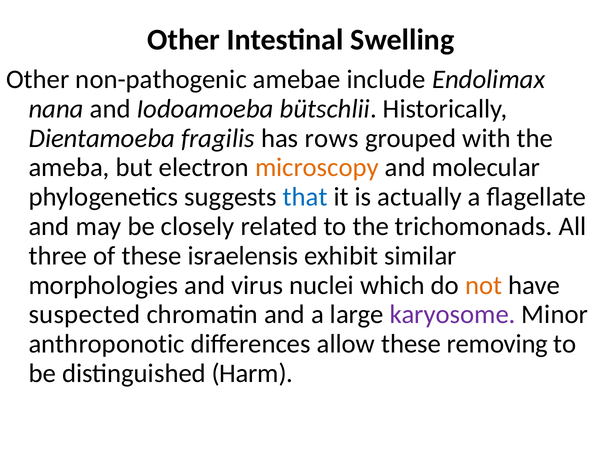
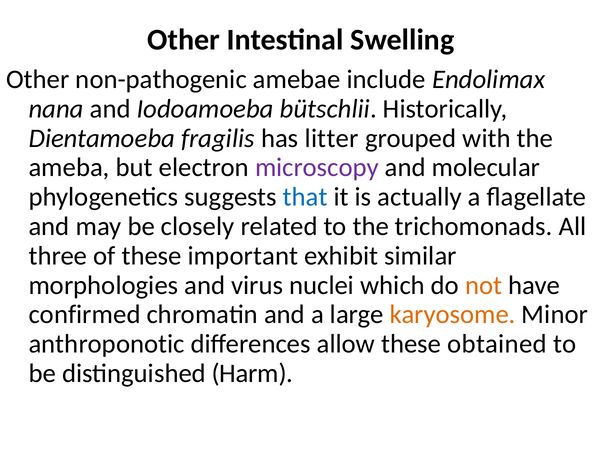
rows: rows -> litter
microscopy colour: orange -> purple
israelensis: israelensis -> important
suspected: suspected -> confirmed
karyosome colour: purple -> orange
removing: removing -> obtained
